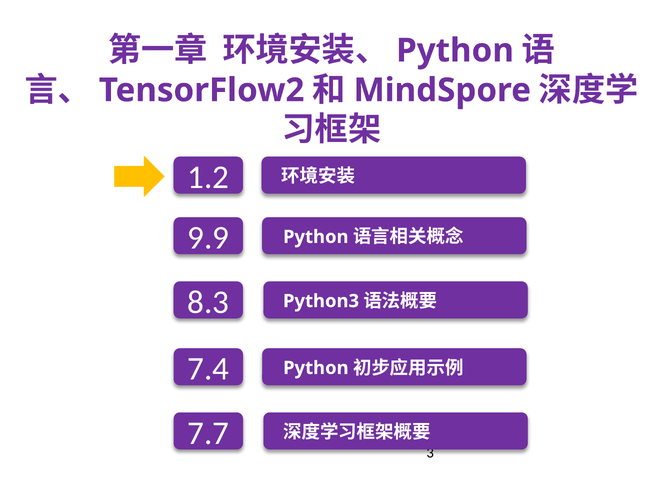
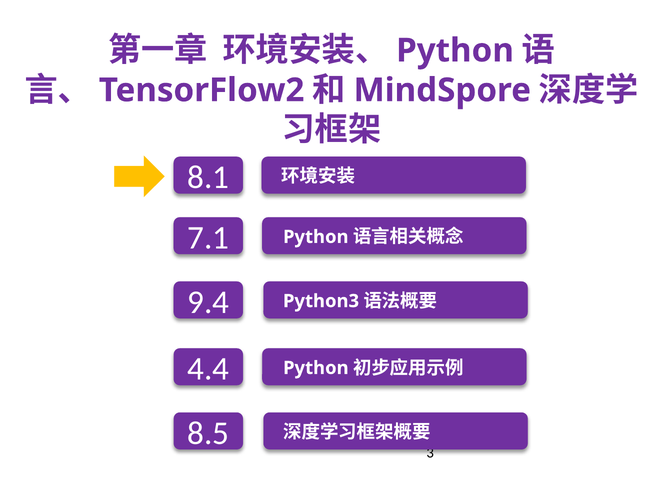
1.2: 1.2 -> 8.1
9.9: 9.9 -> 7.1
8.3: 8.3 -> 9.4
7.4: 7.4 -> 4.4
7.7: 7.7 -> 8.5
